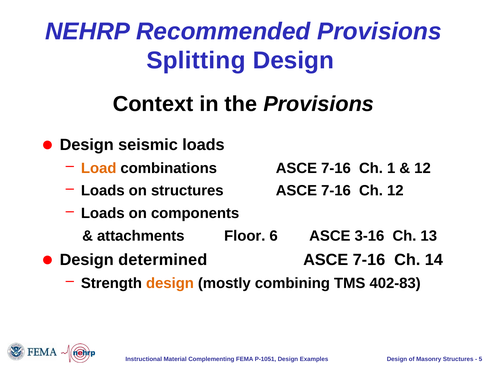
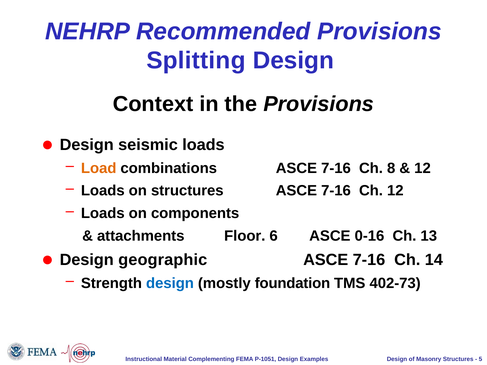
1: 1 -> 8
3-16: 3-16 -> 0-16
determined: determined -> geographic
design at (170, 283) colour: orange -> blue
combining: combining -> foundation
402-83: 402-83 -> 402-73
